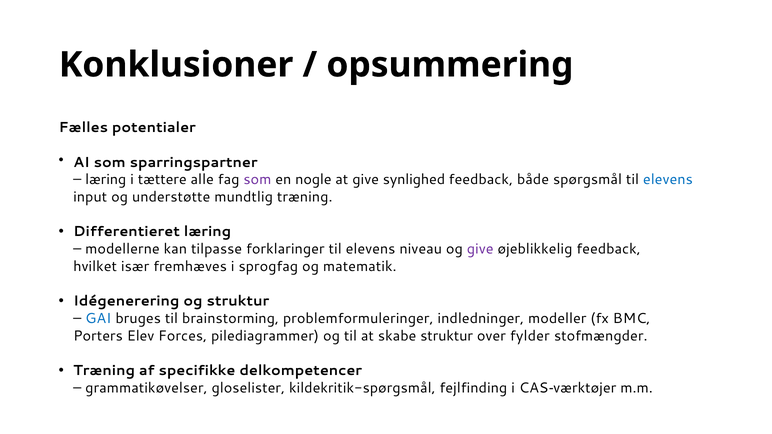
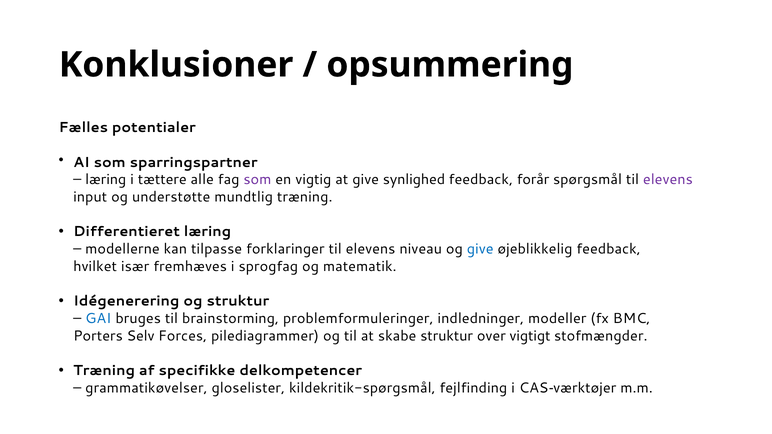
nogle: nogle -> vigtig
både: både -> forår
elevens at (668, 180) colour: blue -> purple
give at (480, 249) colour: purple -> blue
Elev: Elev -> Selv
fylder: fylder -> vigtigt
